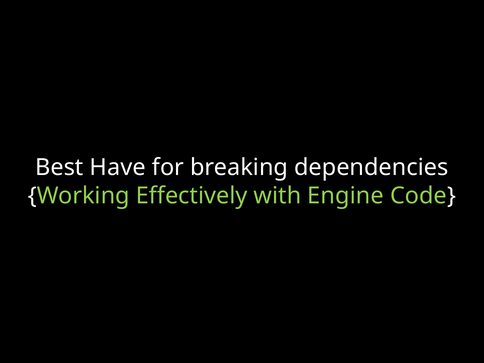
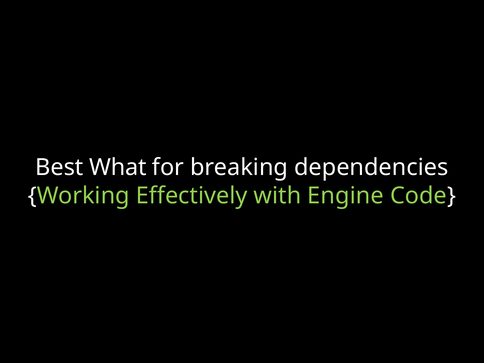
Have: Have -> What
